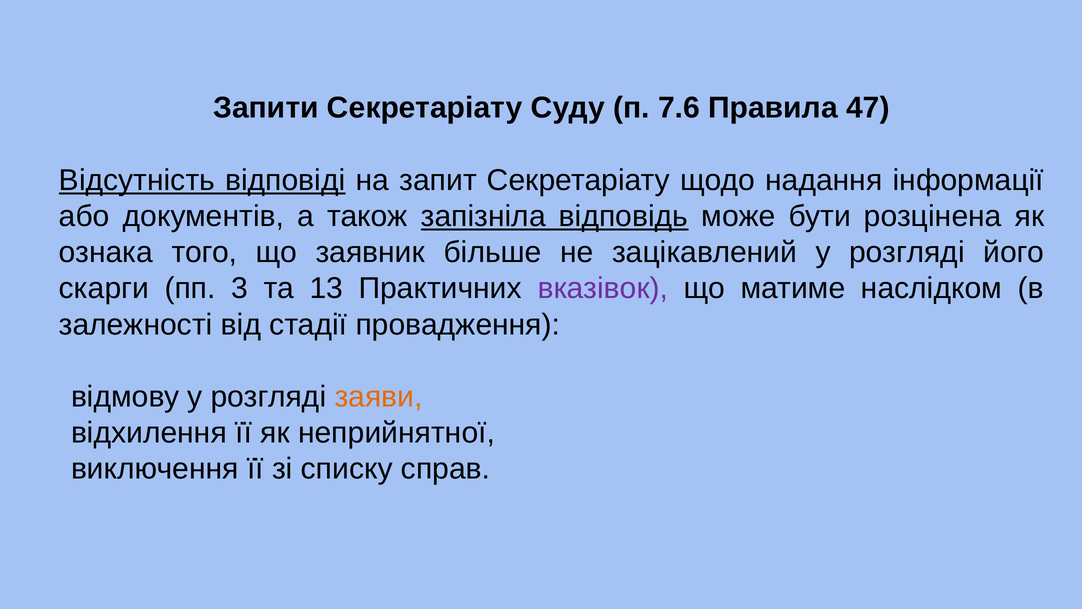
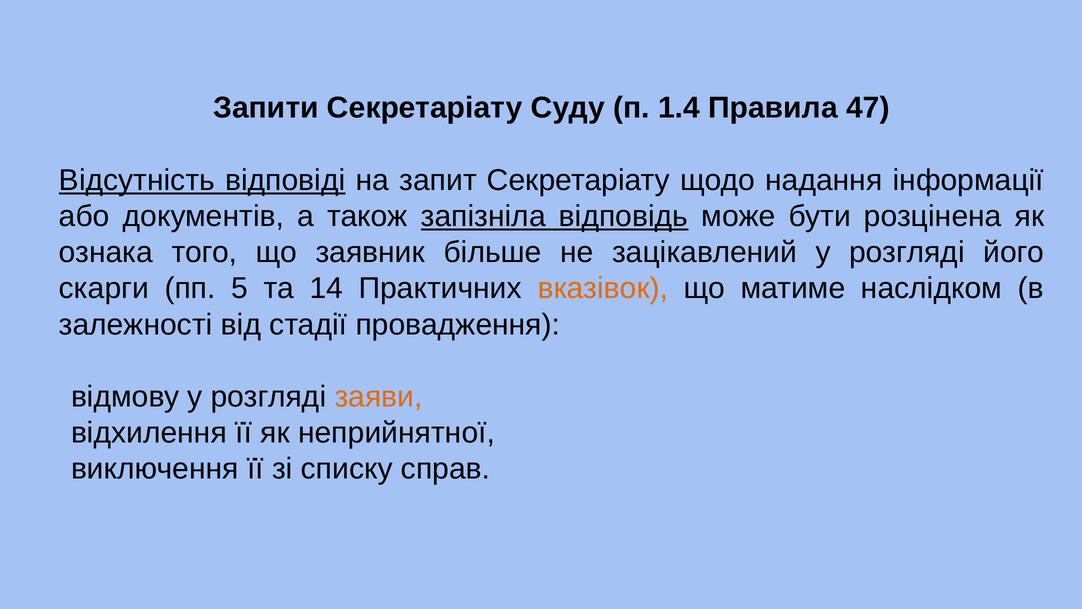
7.6: 7.6 -> 1.4
3: 3 -> 5
13: 13 -> 14
вказівок colour: purple -> orange
